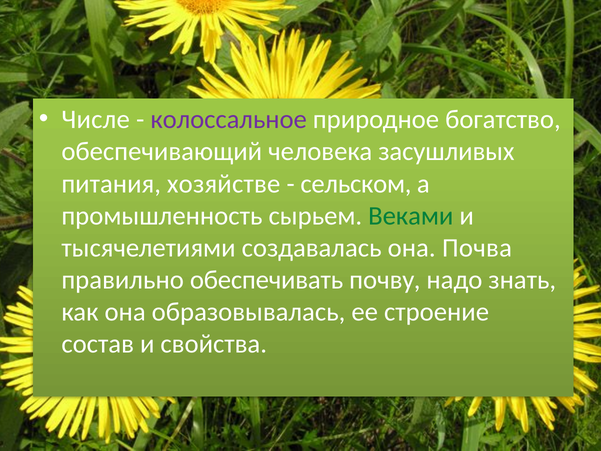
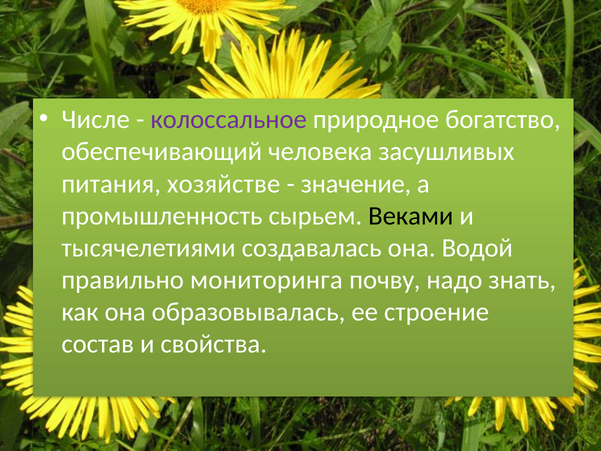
сельском: сельском -> значение
Веками colour: green -> black
Почва: Почва -> Водой
обеспечивать: обеспечивать -> мониторинга
